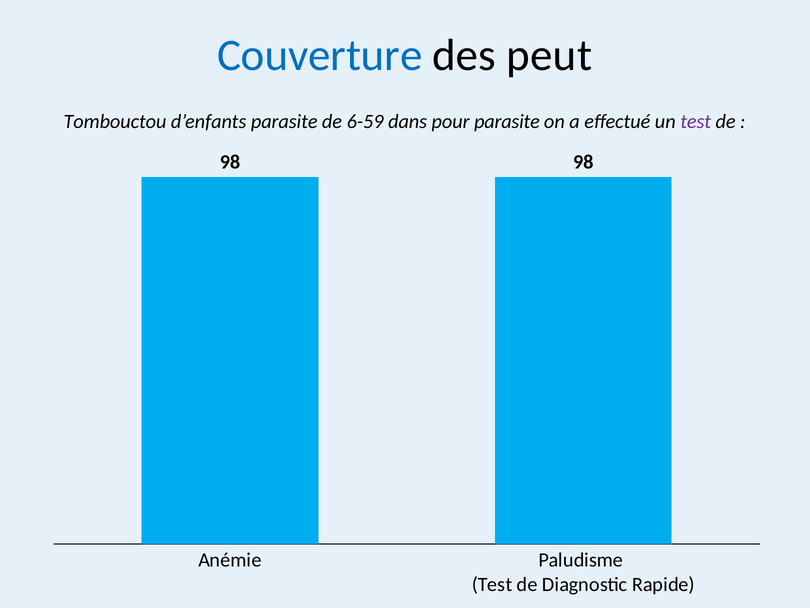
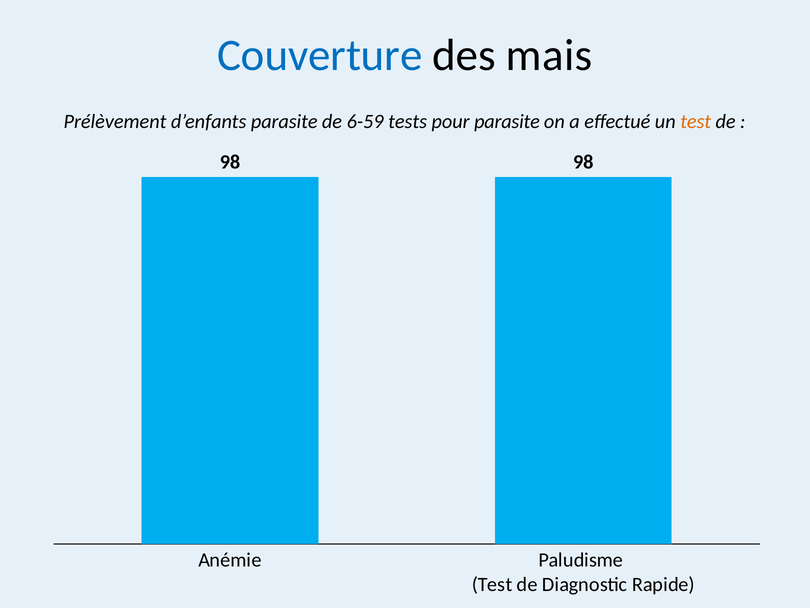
peut: peut -> mais
Tombouctou: Tombouctou -> Prélèvement
dans: dans -> tests
test at (696, 122) colour: purple -> orange
